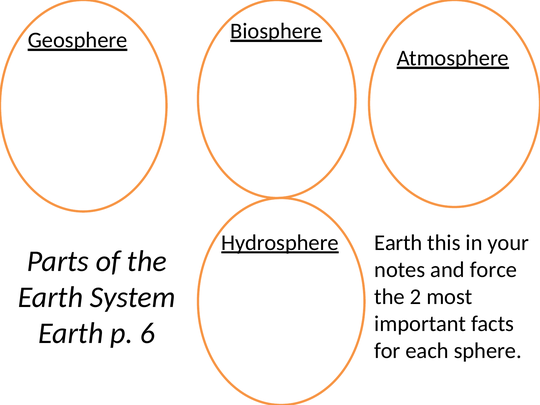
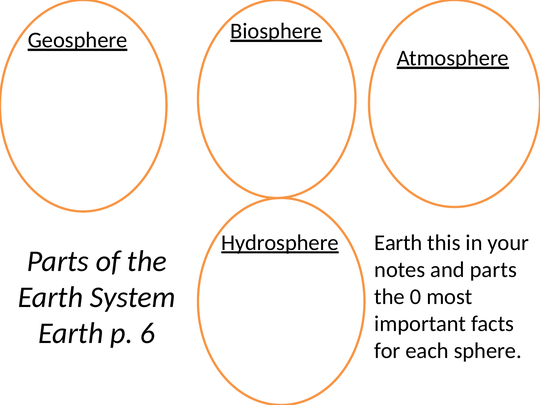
and force: force -> parts
2: 2 -> 0
